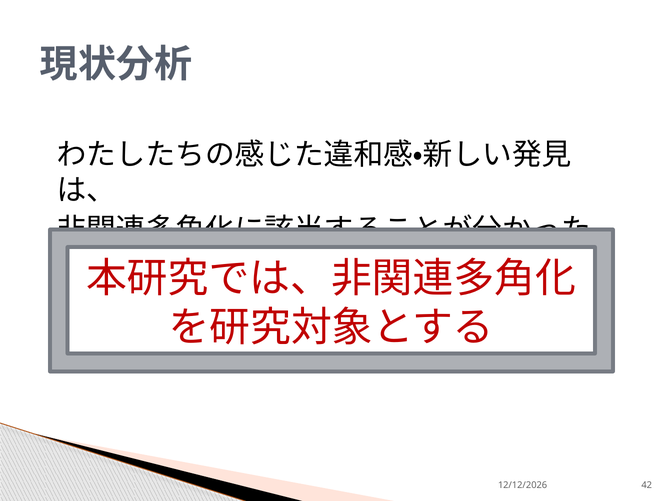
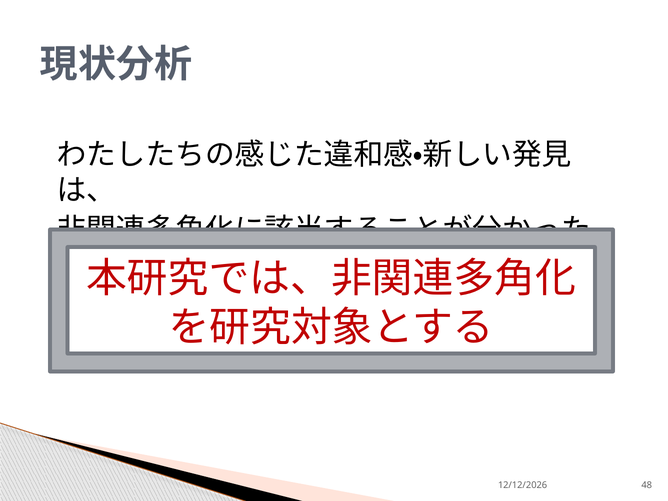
42: 42 -> 48
